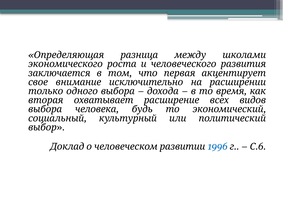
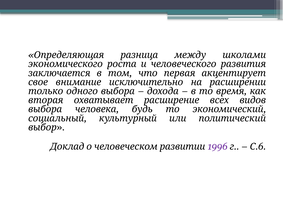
1996 colour: blue -> purple
